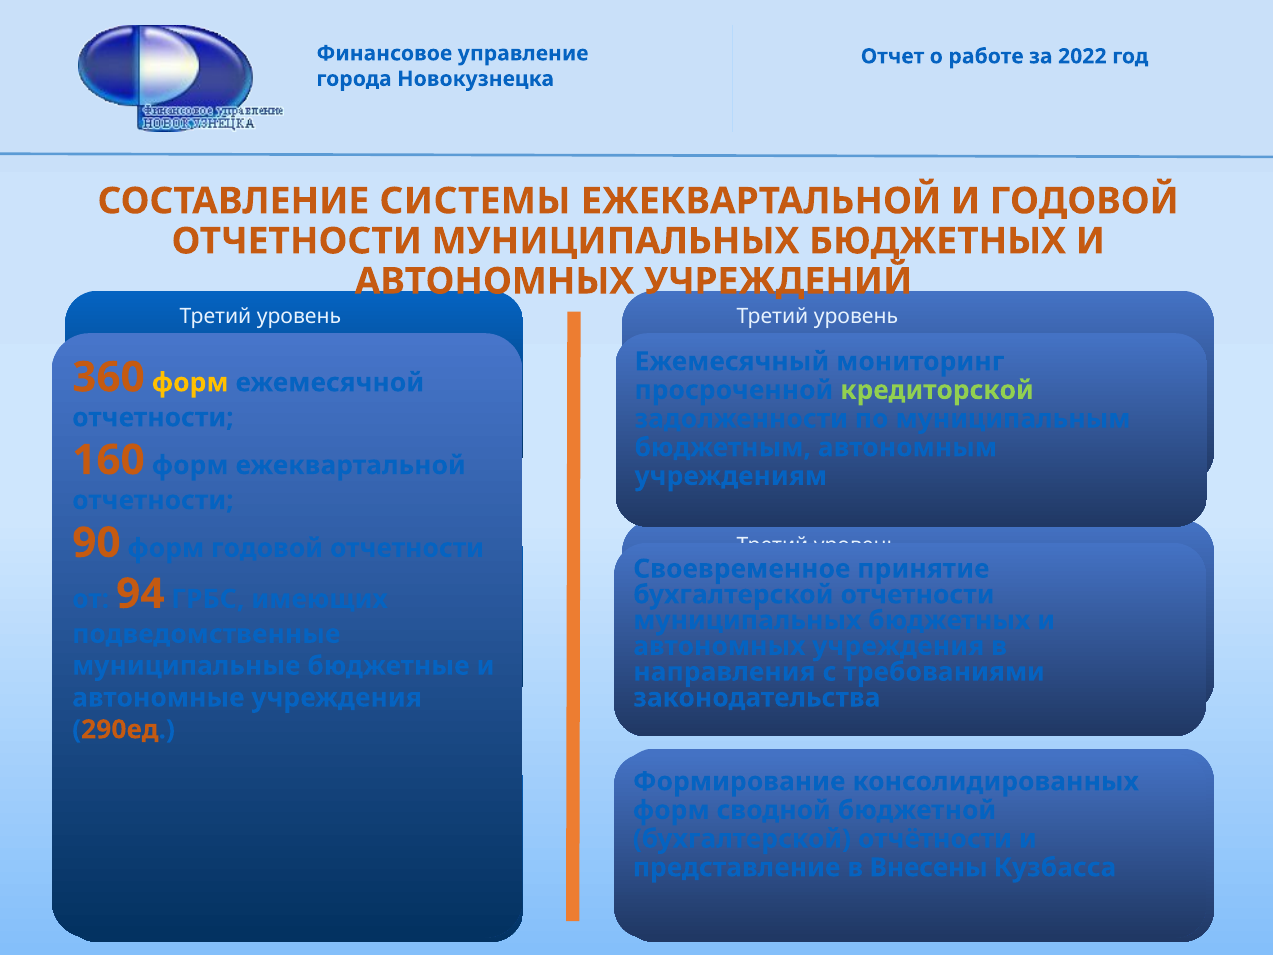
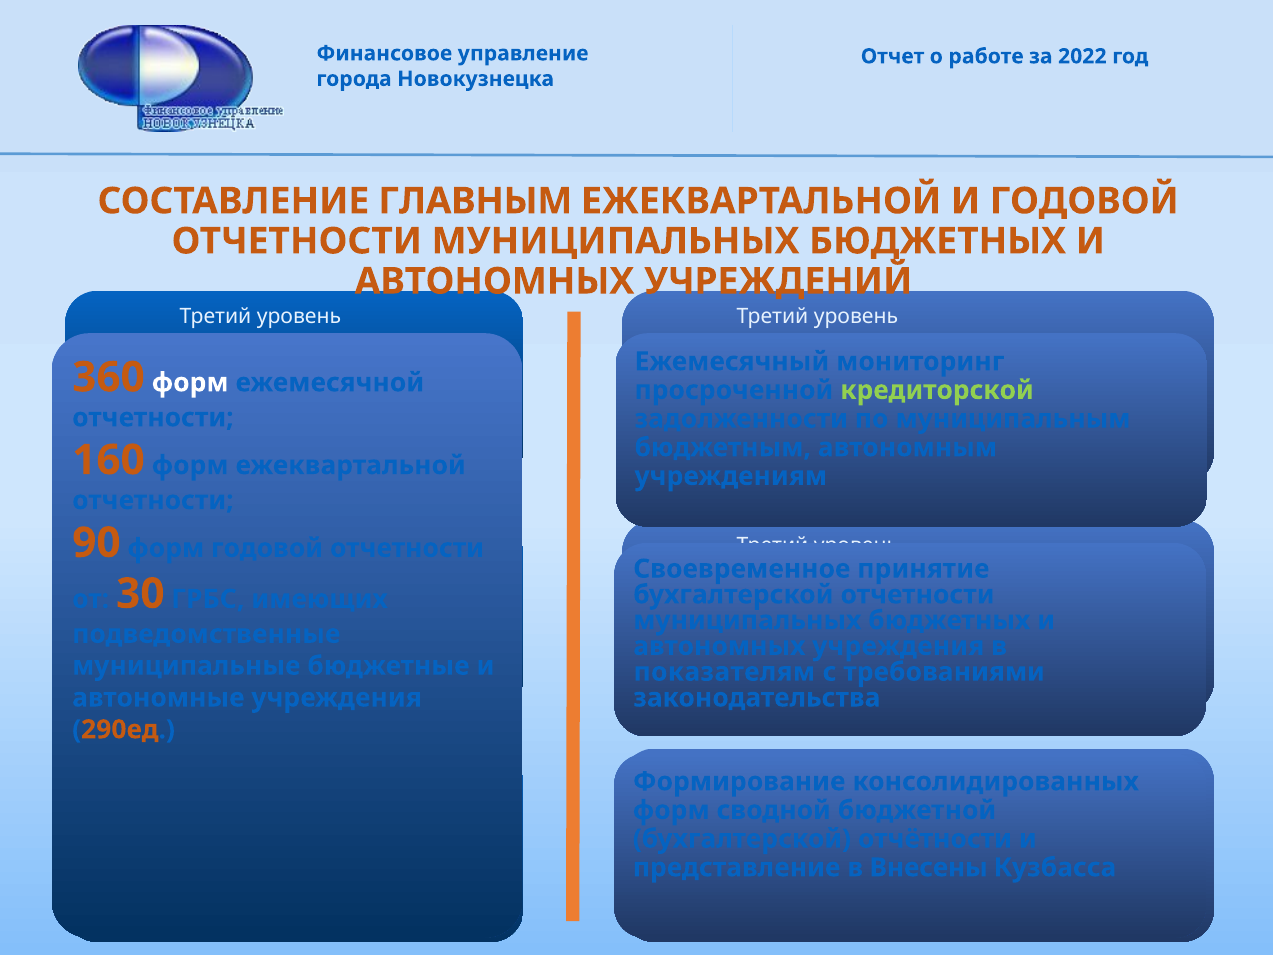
СИСТЕМЫ: СИСТЕМЫ -> ГЛАВНЫМ
форм at (190, 383) colour: yellow -> white
94: 94 -> 30
направления: направления -> показателям
